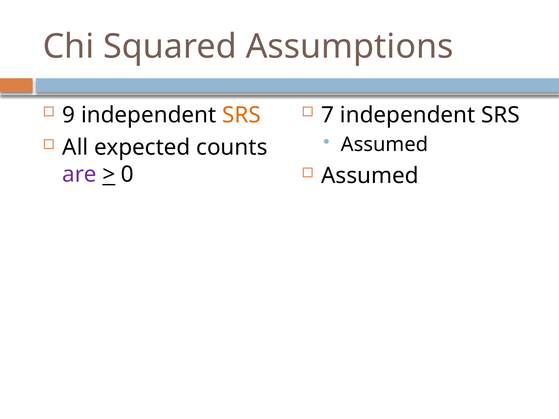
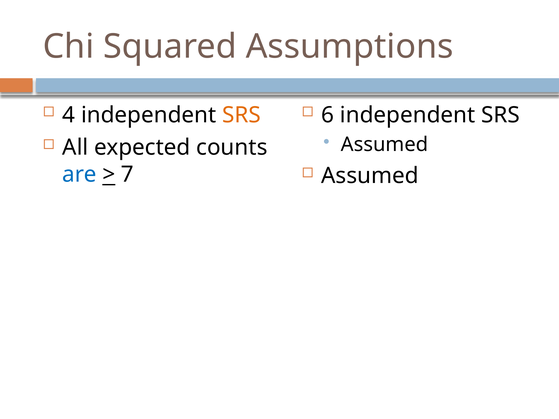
9: 9 -> 4
7: 7 -> 6
are colour: purple -> blue
0: 0 -> 7
